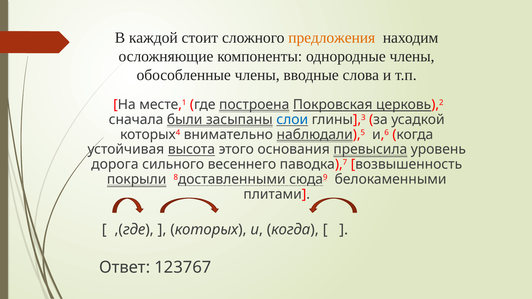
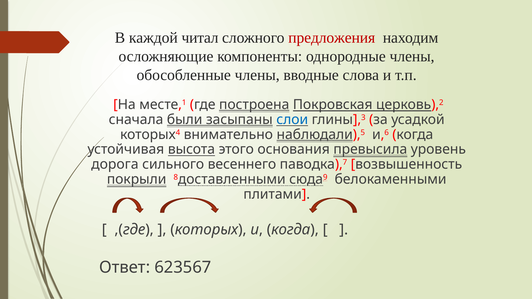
стоит: стоит -> читал
предложения colour: orange -> red
123767: 123767 -> 623567
